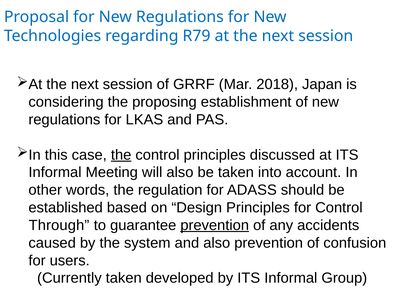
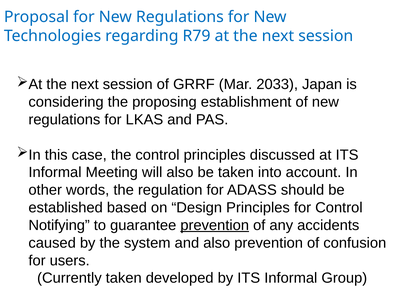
2018: 2018 -> 2033
the at (121, 155) underline: present -> none
Through: Through -> Notifying
